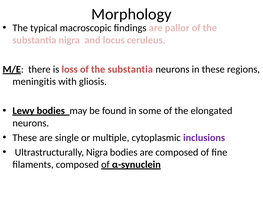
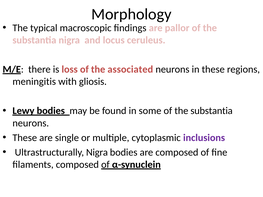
loss of the substantia: substantia -> associated
some of the elongated: elongated -> substantia
